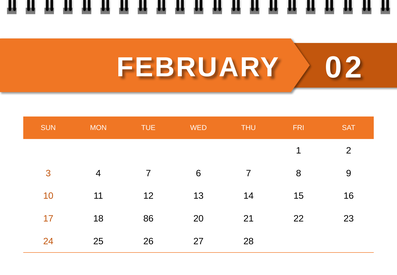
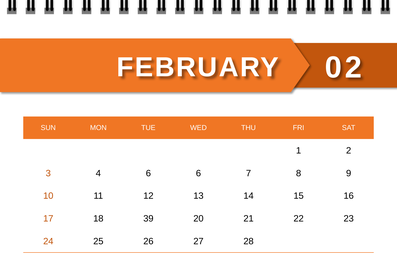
4 7: 7 -> 6
86: 86 -> 39
